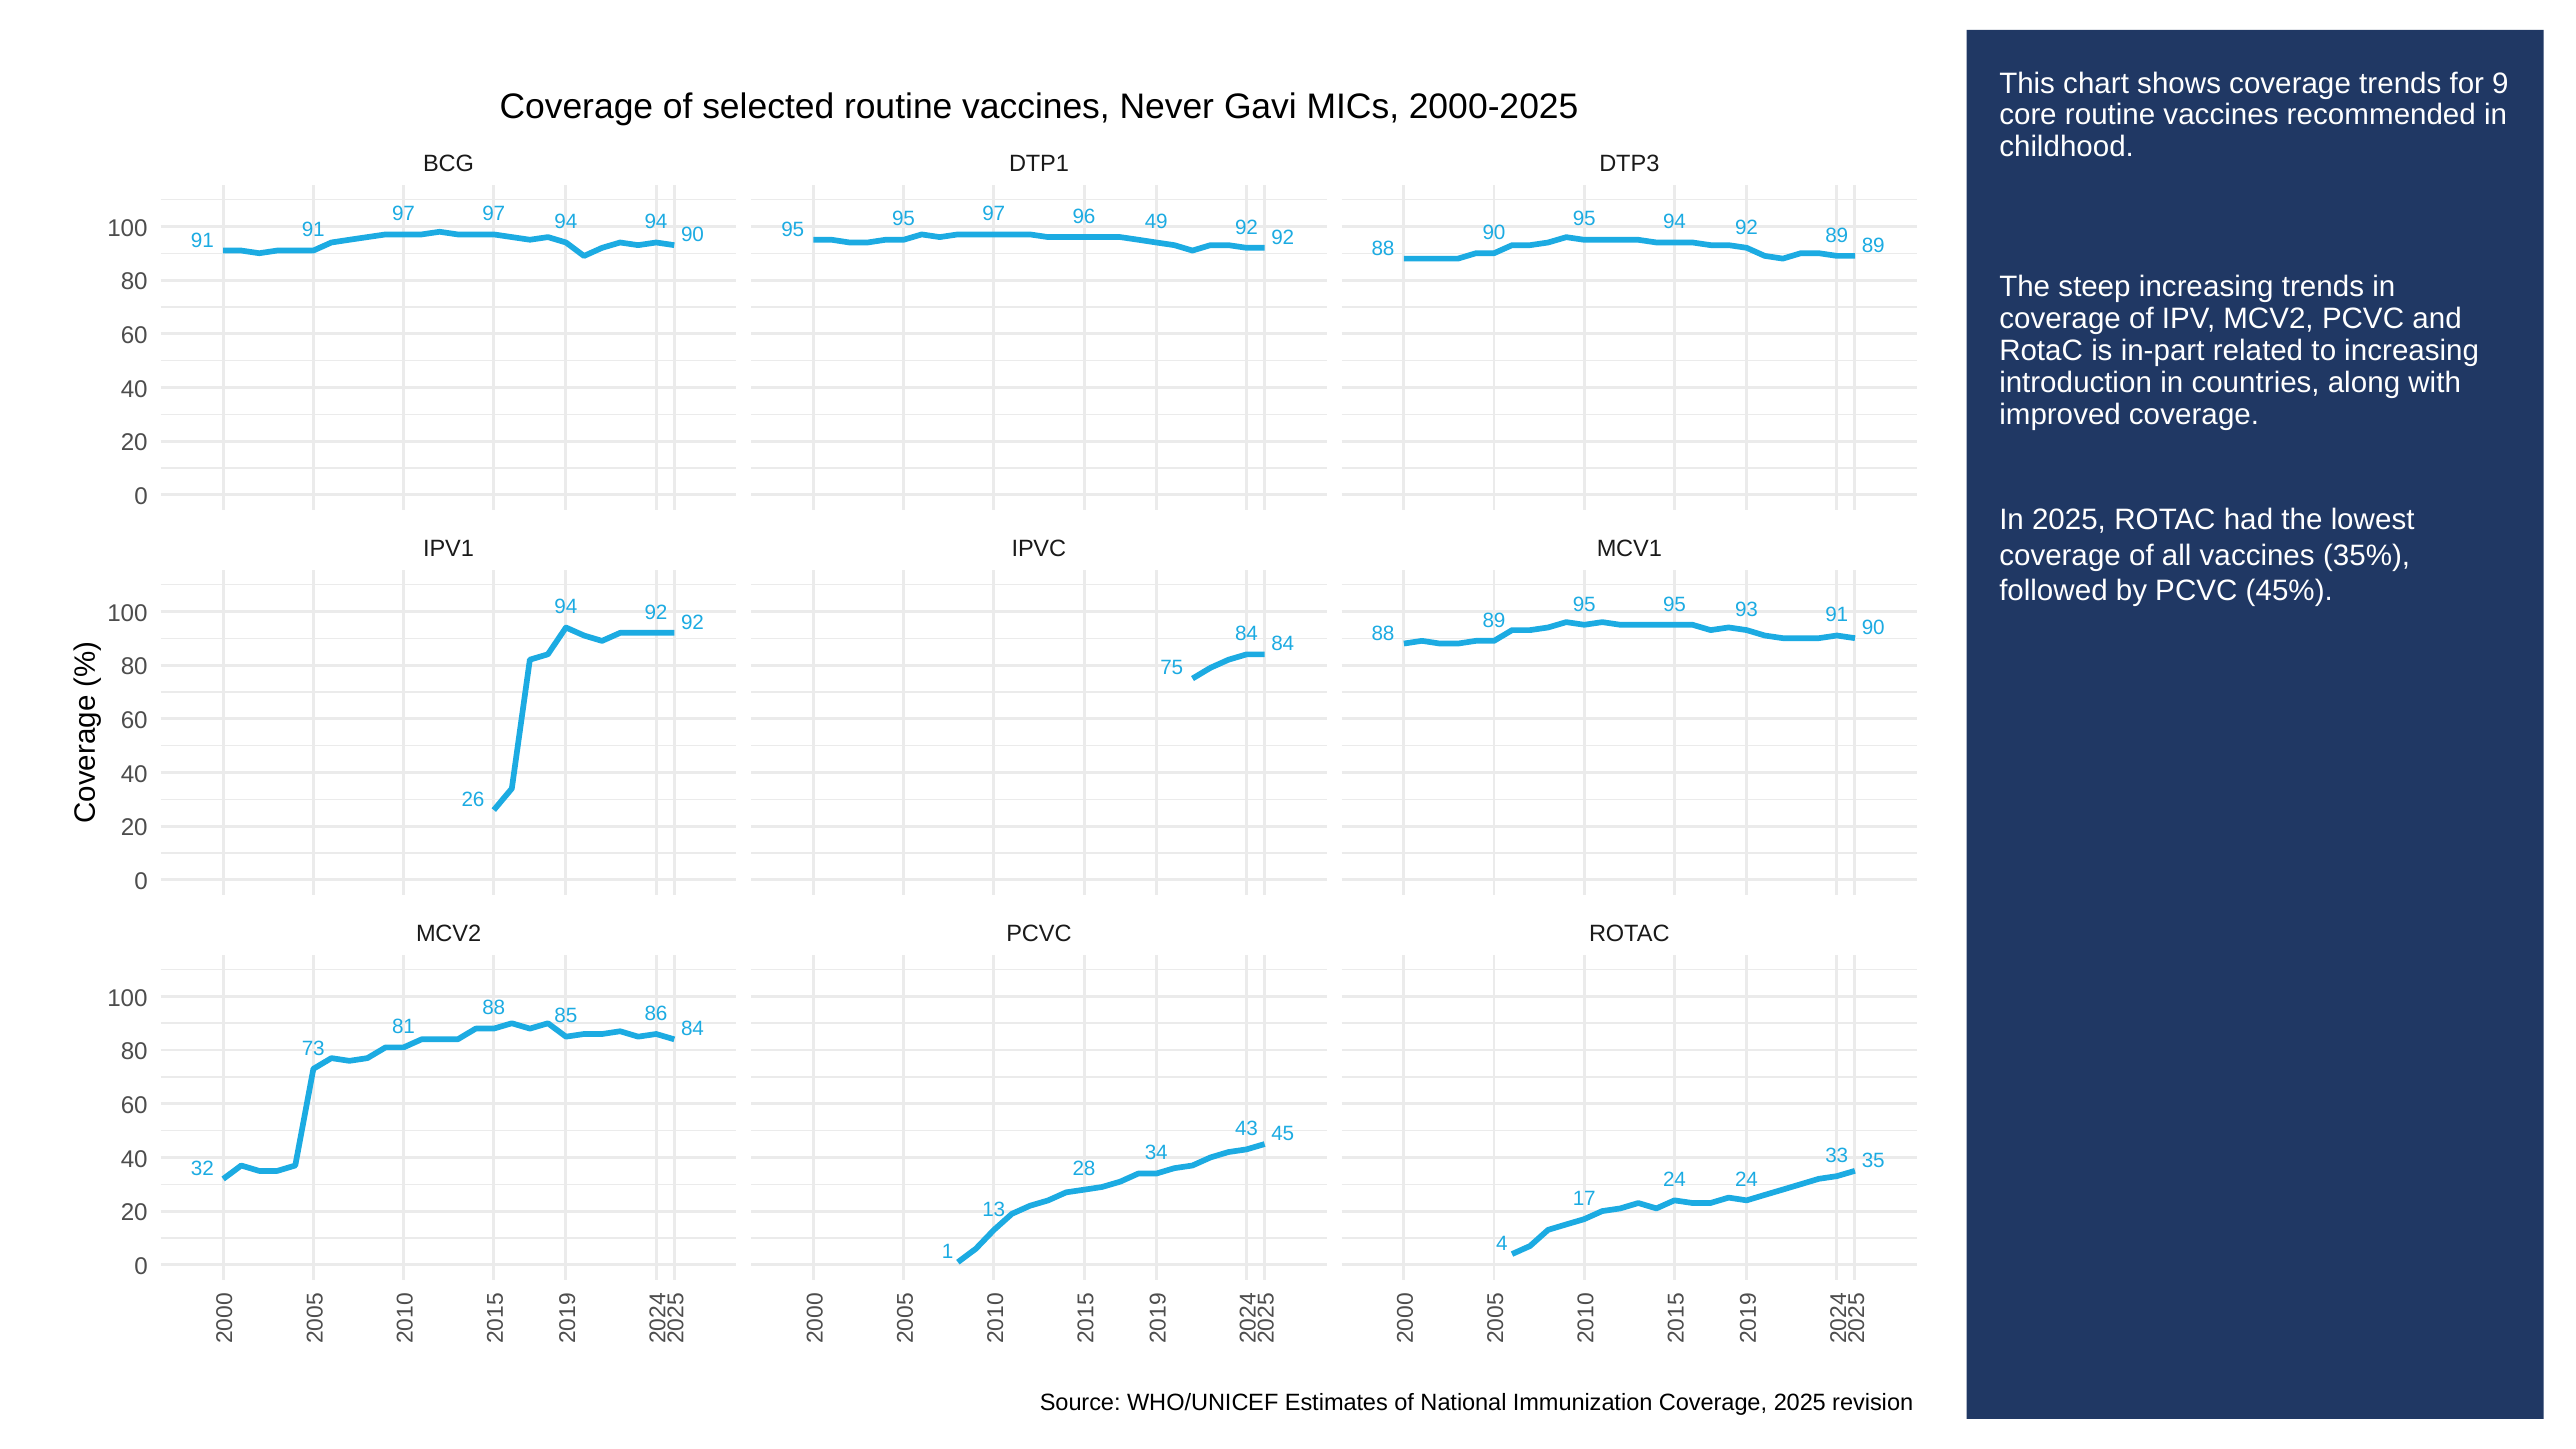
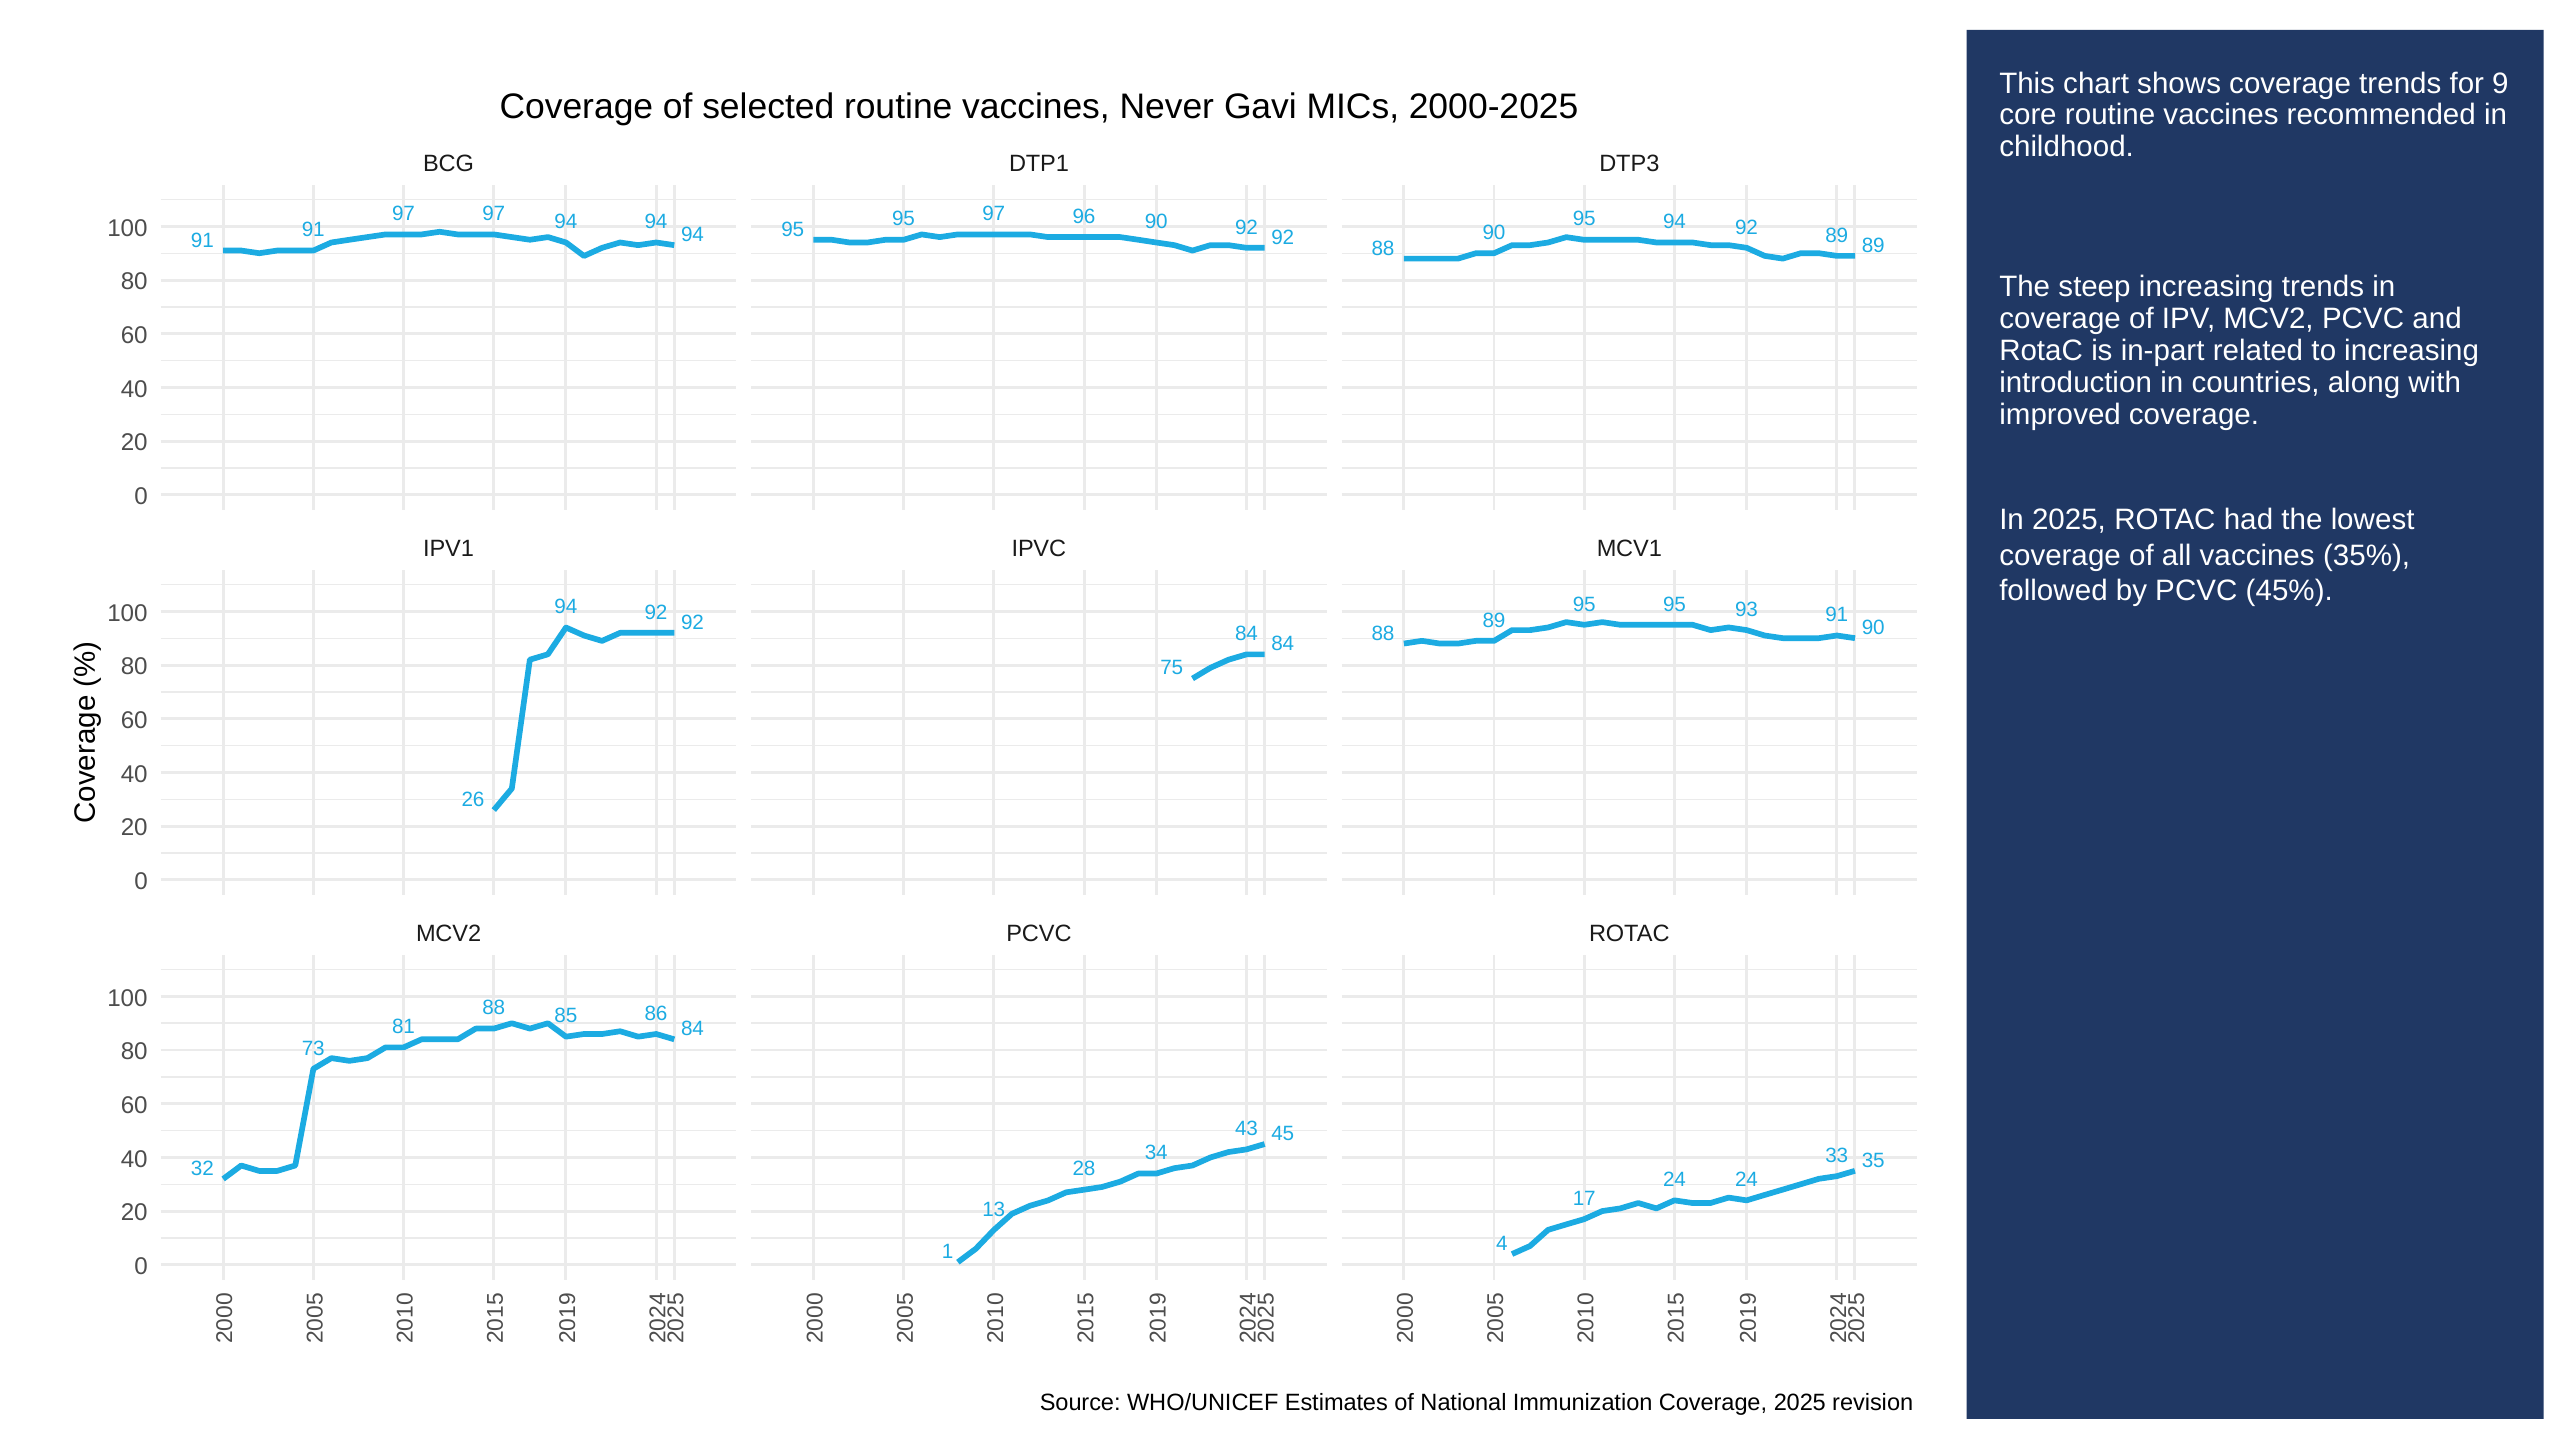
96 49: 49 -> 90
91 90: 90 -> 94
